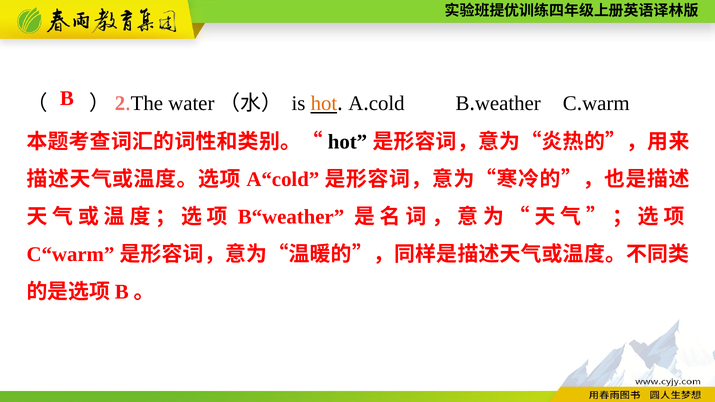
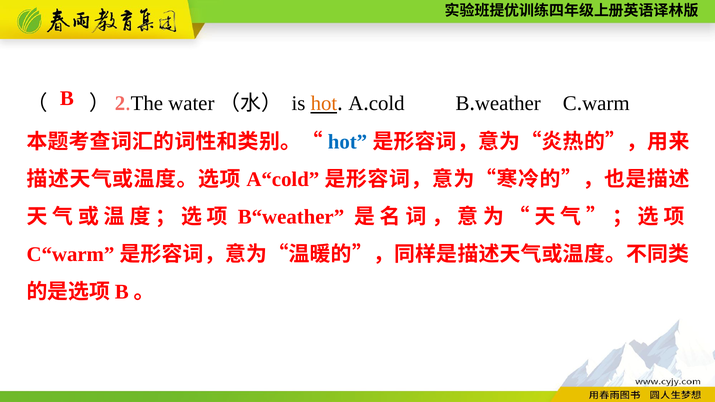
hot at (347, 142) colour: black -> blue
